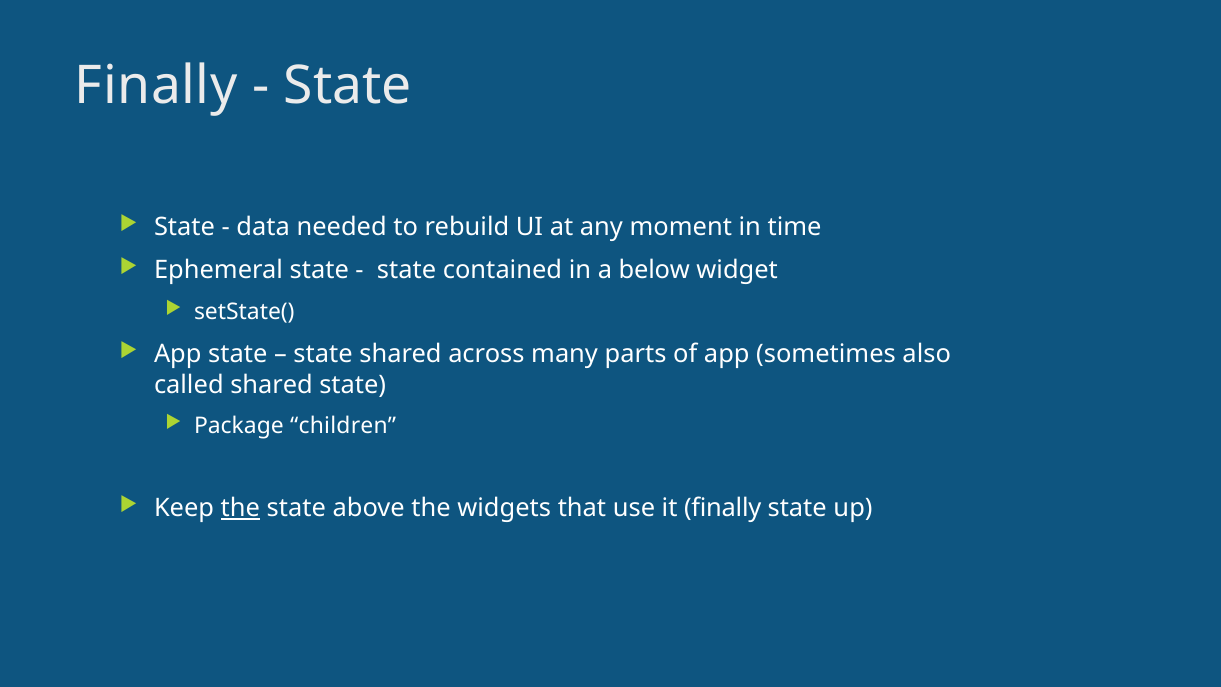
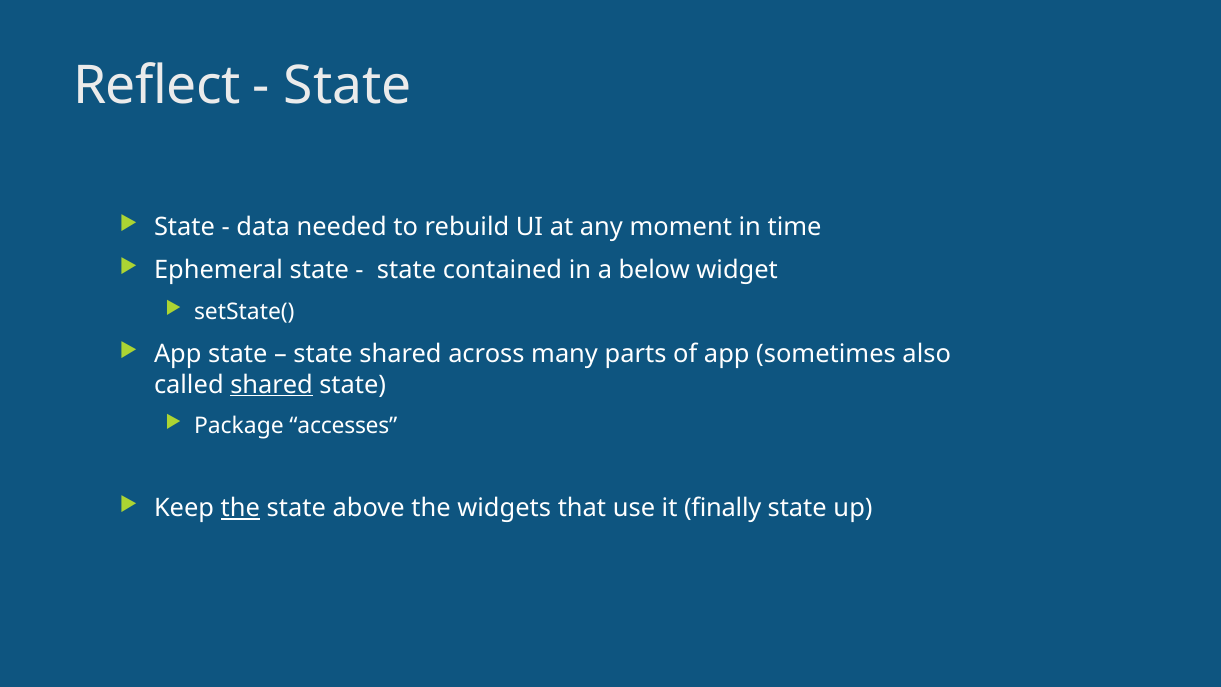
Finally at (156, 86): Finally -> Reflect
shared at (272, 385) underline: none -> present
children: children -> accesses
